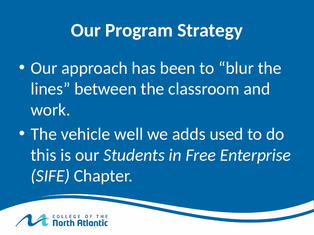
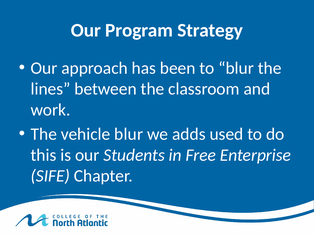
vehicle well: well -> blur
